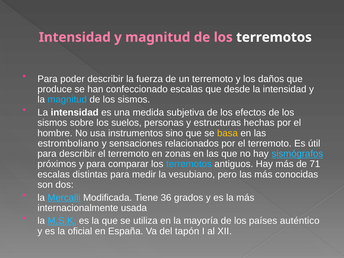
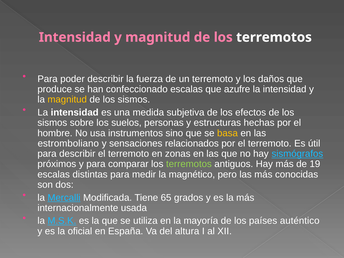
desde: desde -> azufre
magnitud at (67, 100) colour: light blue -> yellow
terremotos at (189, 164) colour: light blue -> light green
71: 71 -> 19
vesubiano: vesubiano -> magnético
36: 36 -> 65
tapón: tapón -> altura
